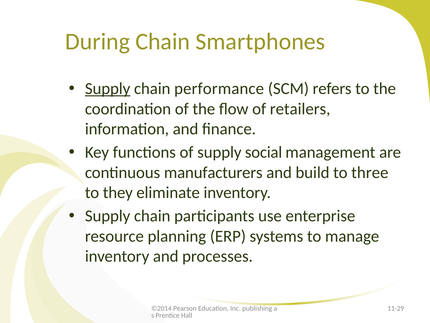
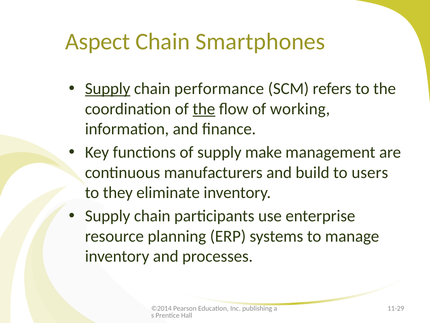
During: During -> Aspect
the at (204, 109) underline: none -> present
retailers: retailers -> working
social: social -> make
three: three -> users
